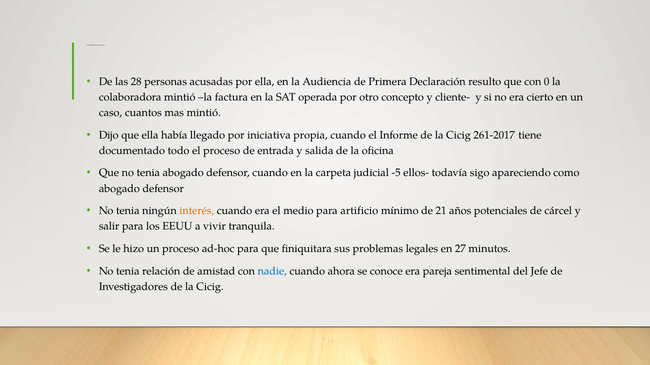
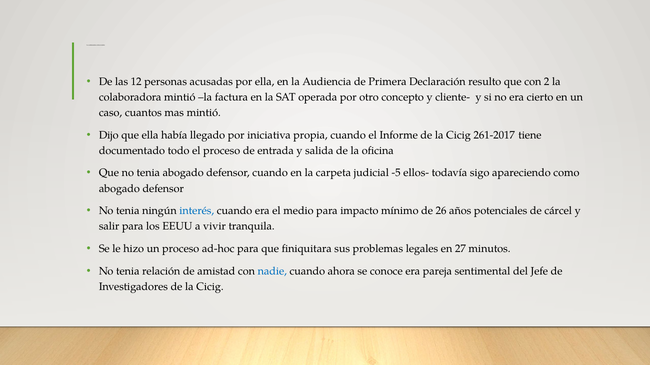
28: 28 -> 12
0: 0 -> 2
interés colour: orange -> blue
artificio: artificio -> impacto
21: 21 -> 26
